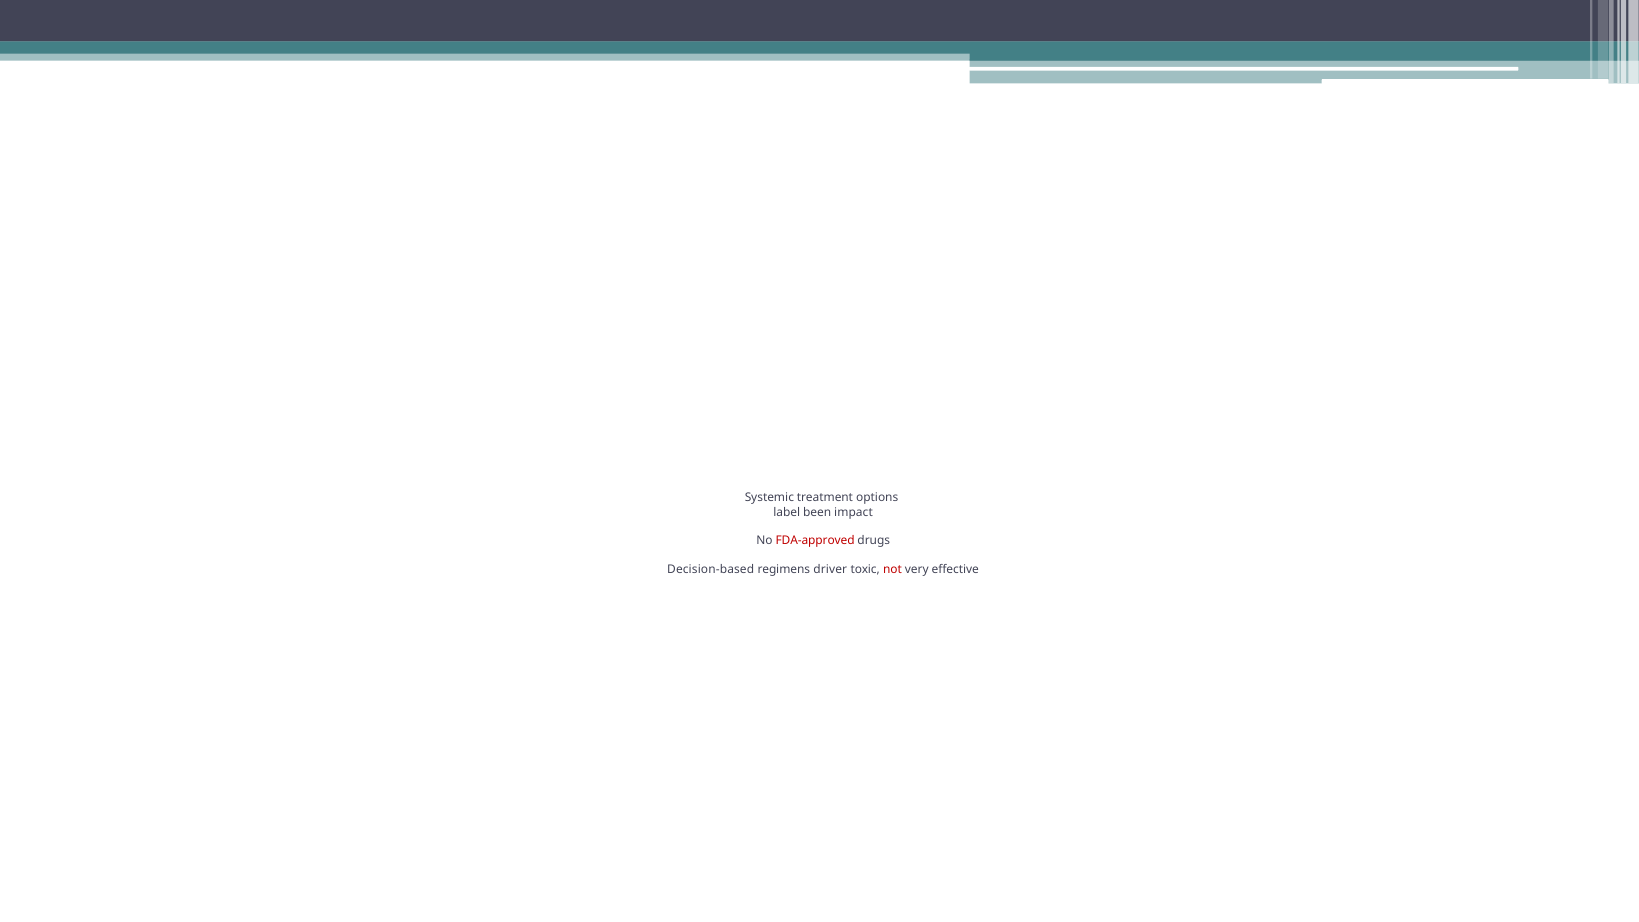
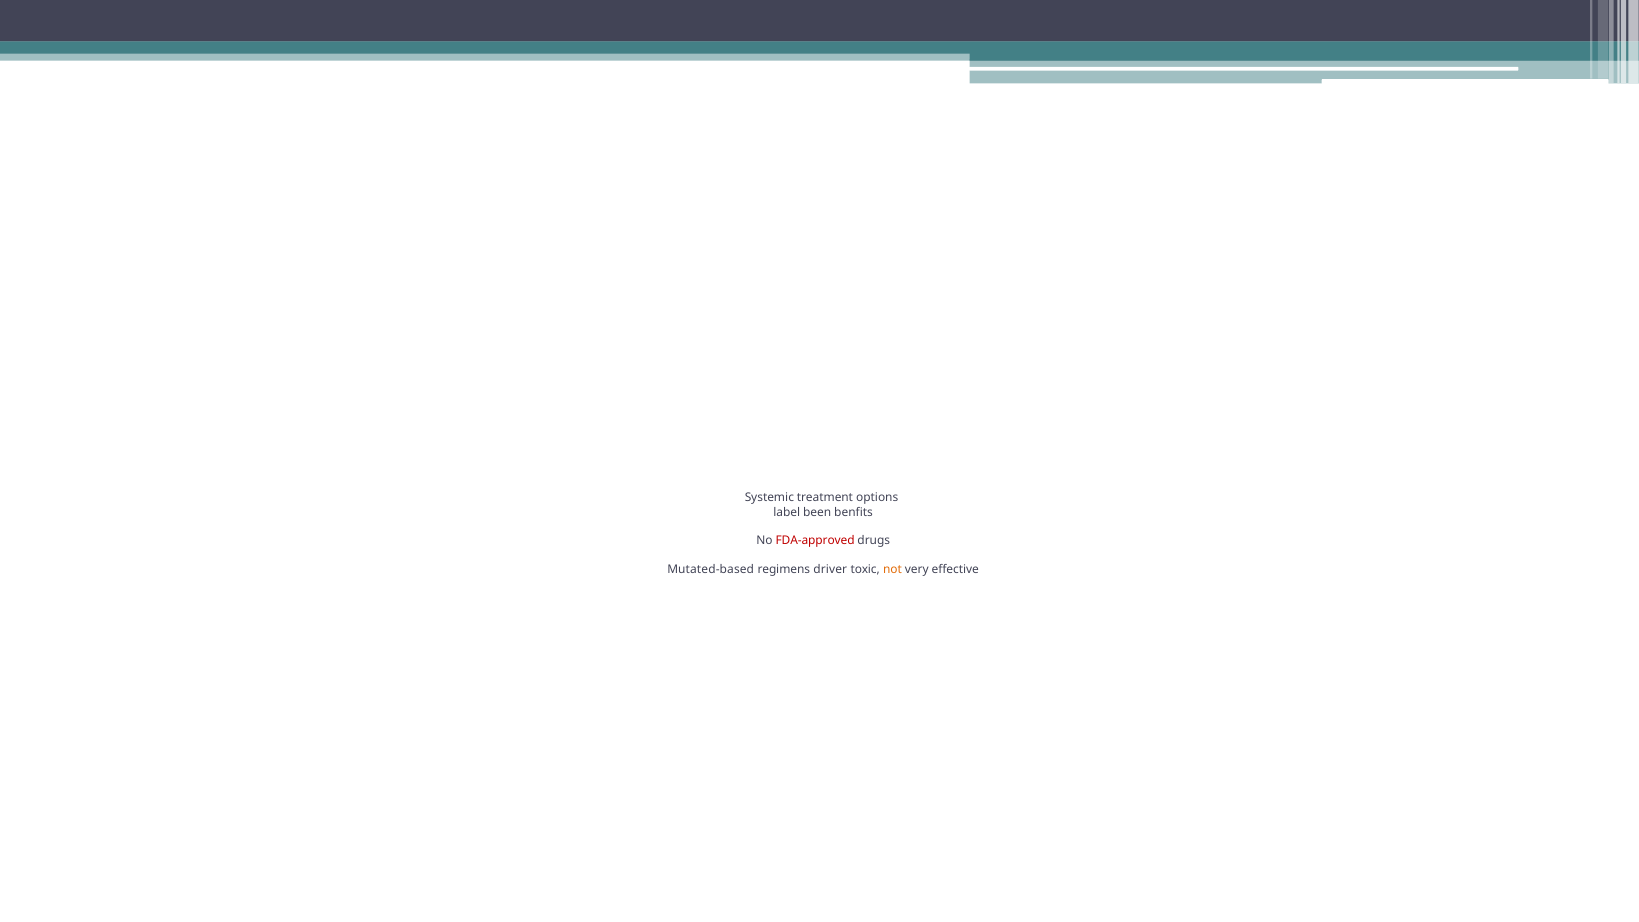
impact: impact -> benfits
Decision-based: Decision-based -> Mutated-based
not colour: red -> orange
